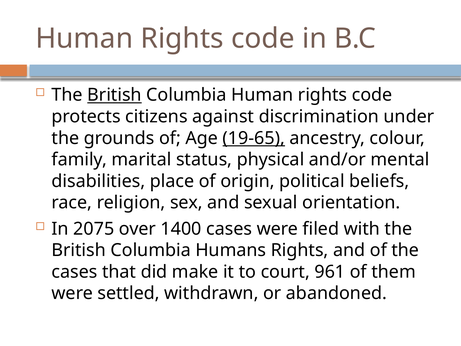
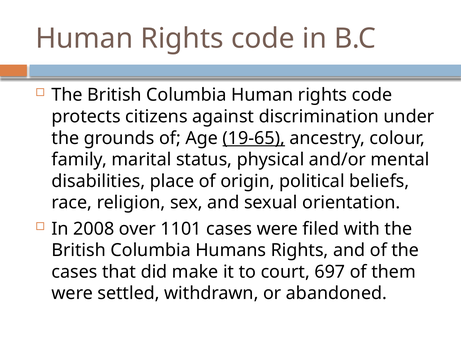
British at (114, 95) underline: present -> none
2075: 2075 -> 2008
1400: 1400 -> 1101
961: 961 -> 697
